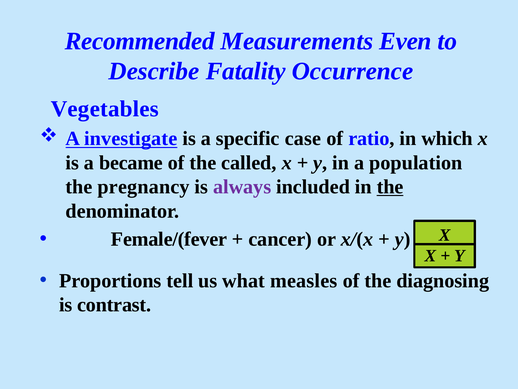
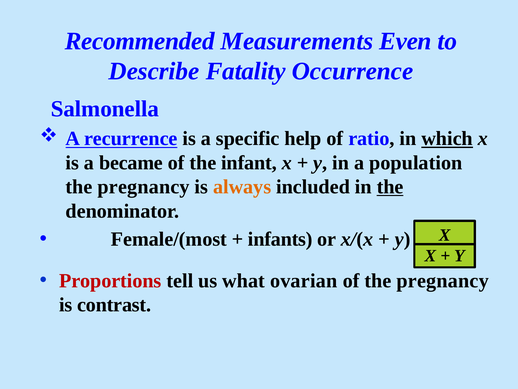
Vegetables: Vegetables -> Salmonella
investigate: investigate -> recurrence
case: case -> help
which underline: none -> present
called: called -> infant
always colour: purple -> orange
Female/(fever: Female/(fever -> Female/(most
cancer: cancer -> infants
Proportions colour: black -> red
measles: measles -> ovarian
of the diagnosing: diagnosing -> pregnancy
